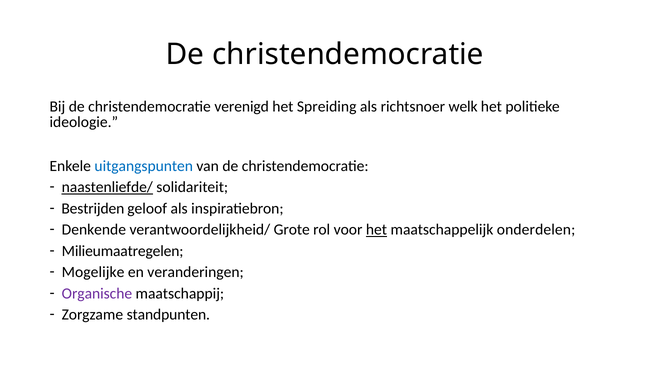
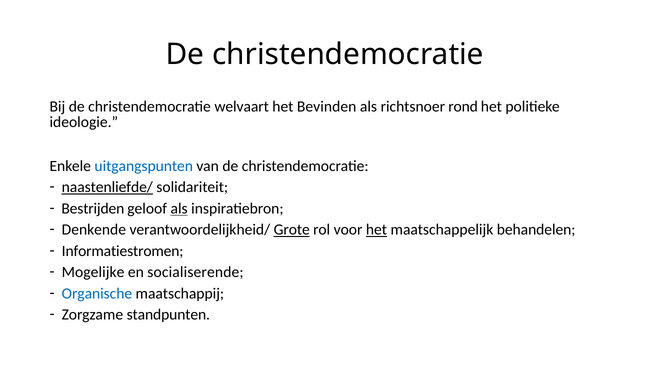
verenigd: verenigd -> welvaart
Spreiding: Spreiding -> Bevinden
welk: welk -> rond
als at (179, 208) underline: none -> present
Grote underline: none -> present
onderdelen: onderdelen -> behandelen
Milieumaatregelen: Milieumaatregelen -> Informatiestromen
veranderingen: veranderingen -> socialiserende
Organische colour: purple -> blue
